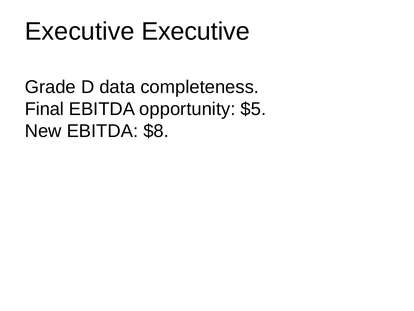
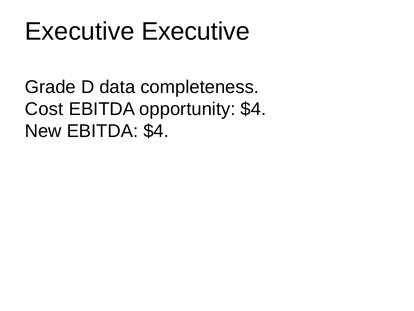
Final: Final -> Cost
opportunity $5: $5 -> $4
EBITDA $8: $8 -> $4
